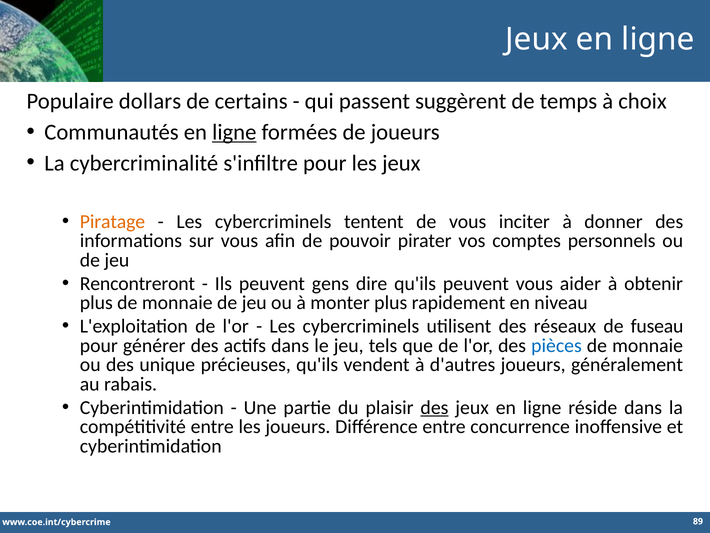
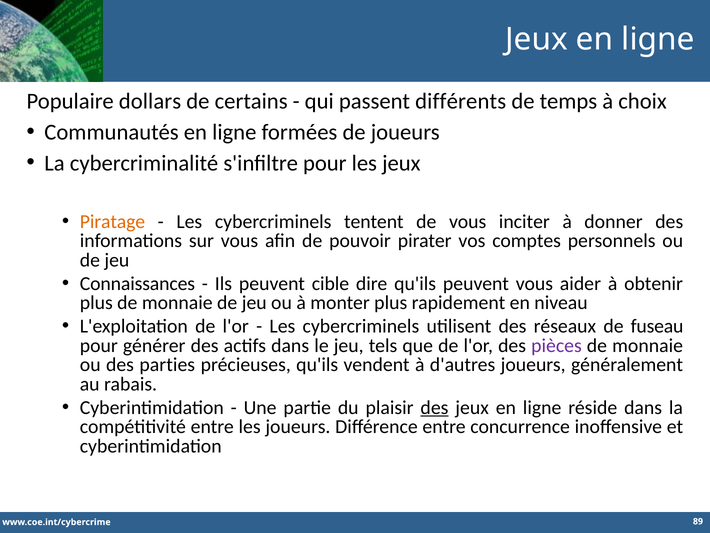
suggèrent: suggèrent -> différents
ligne at (234, 132) underline: present -> none
Rencontreront: Rencontreront -> Connaissances
gens: gens -> cible
pièces colour: blue -> purple
unique: unique -> parties
